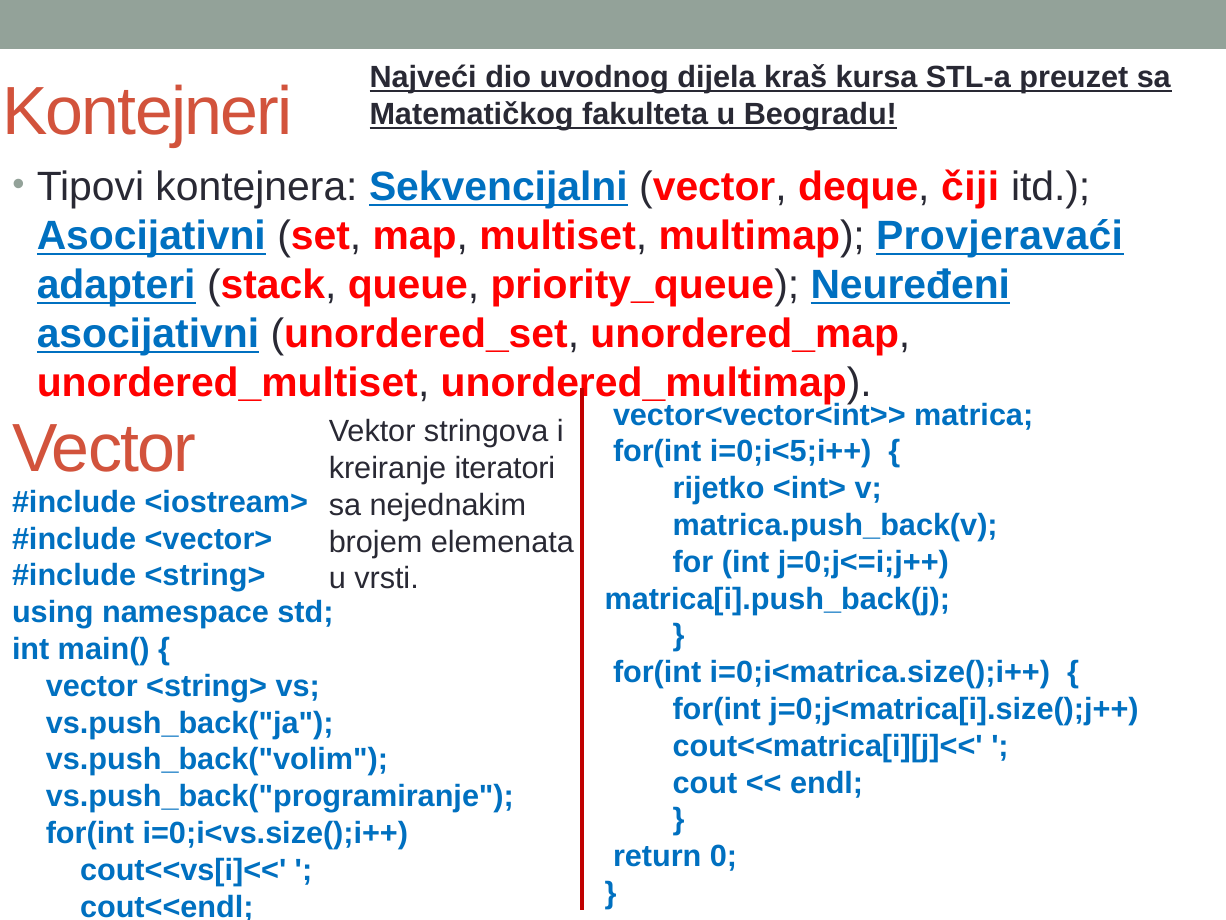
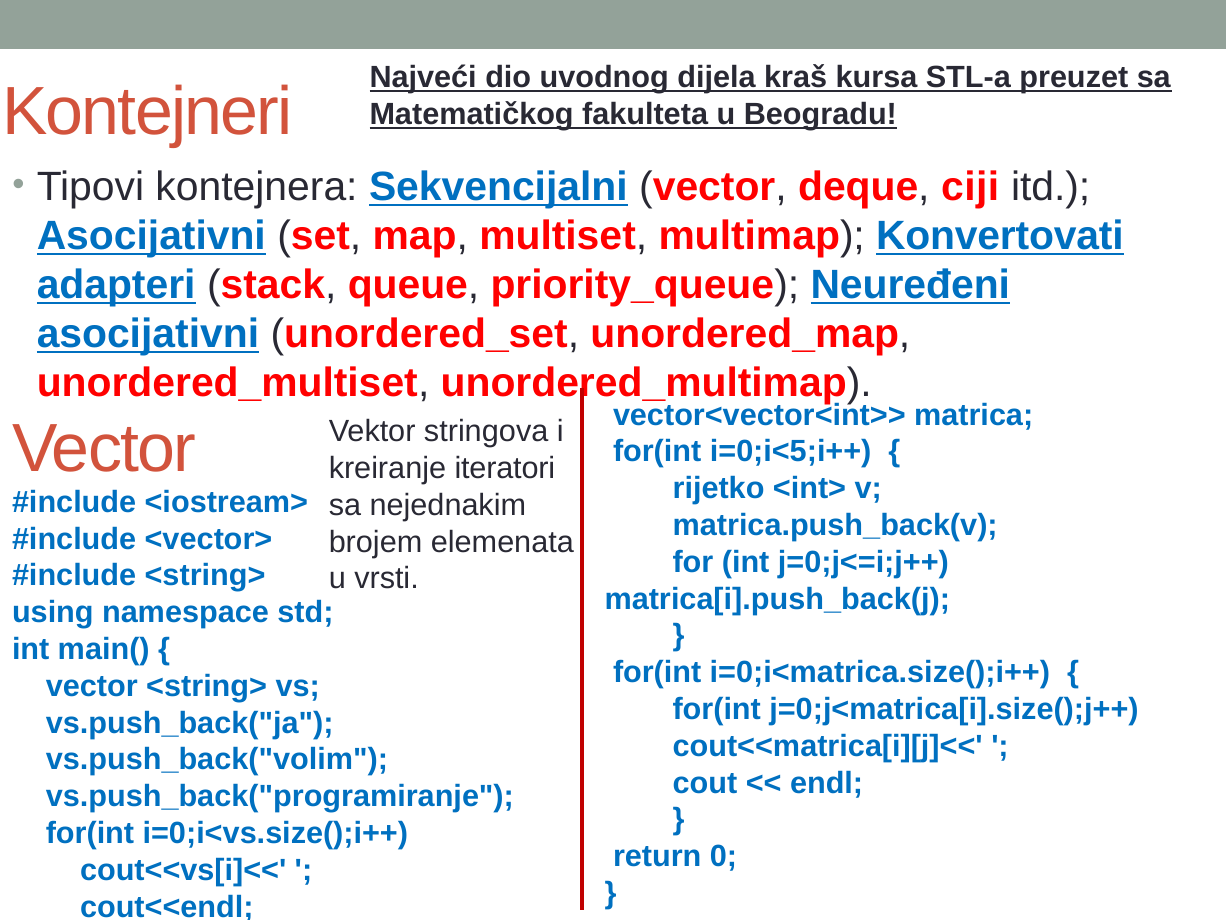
čiji: čiji -> ciji
Provjeravaći: Provjeravaći -> Konvertovati
